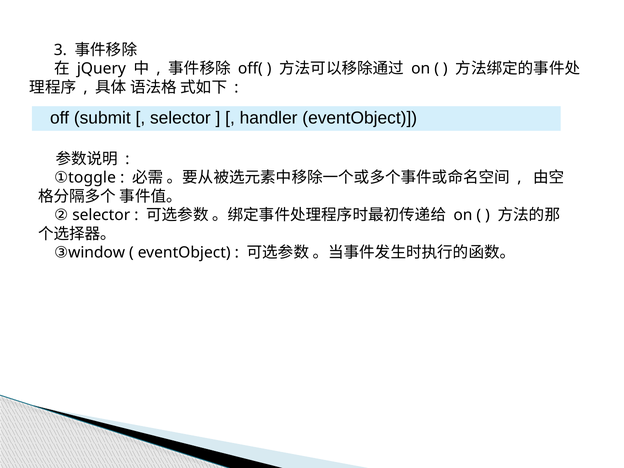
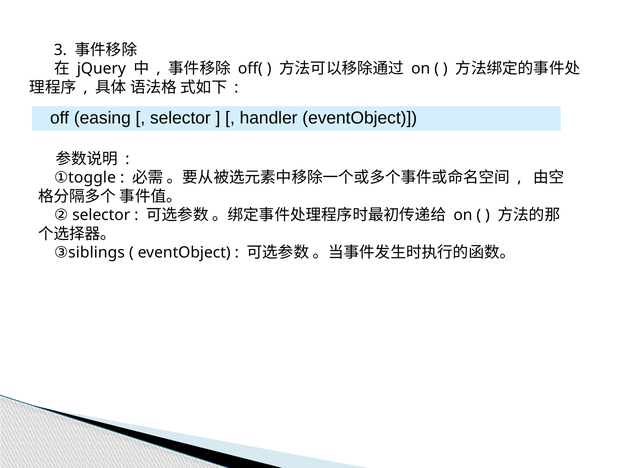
submit: submit -> easing
window: window -> siblings
